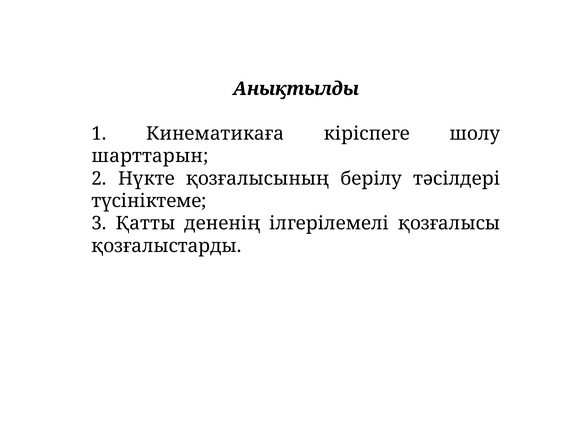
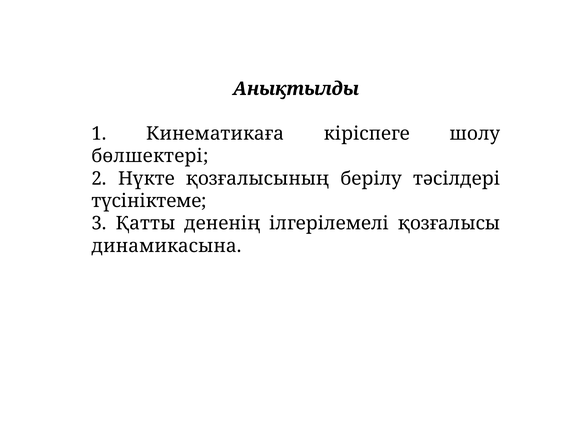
шарттарын: шарттарын -> бөлшектері
қозғалыстарды: қозғалыстарды -> динамикасына
